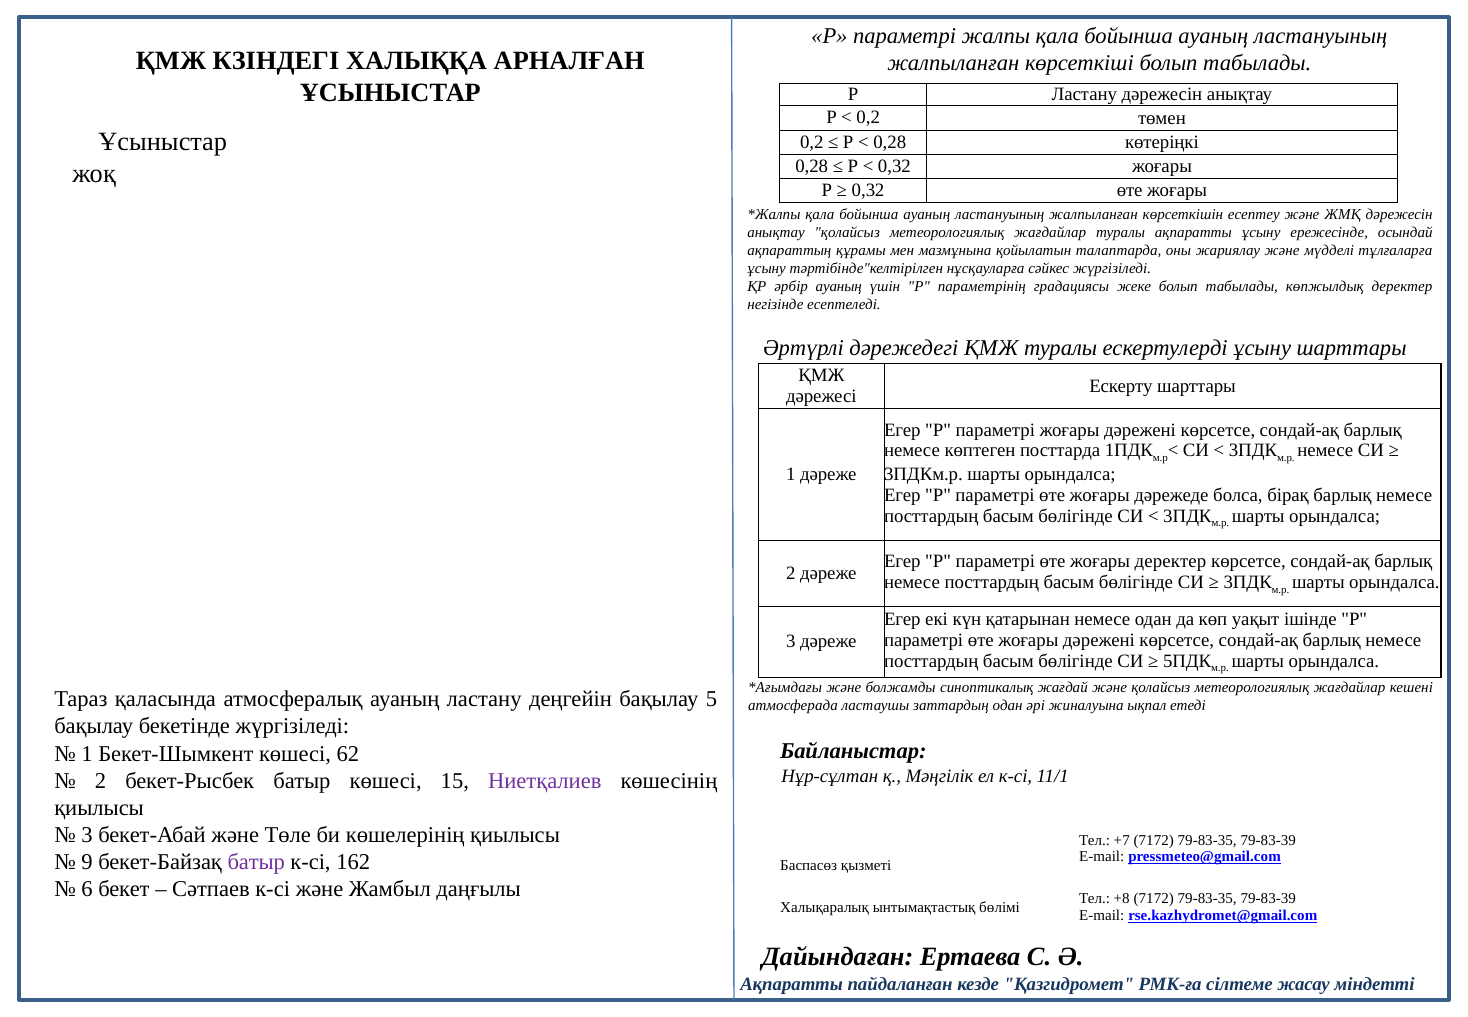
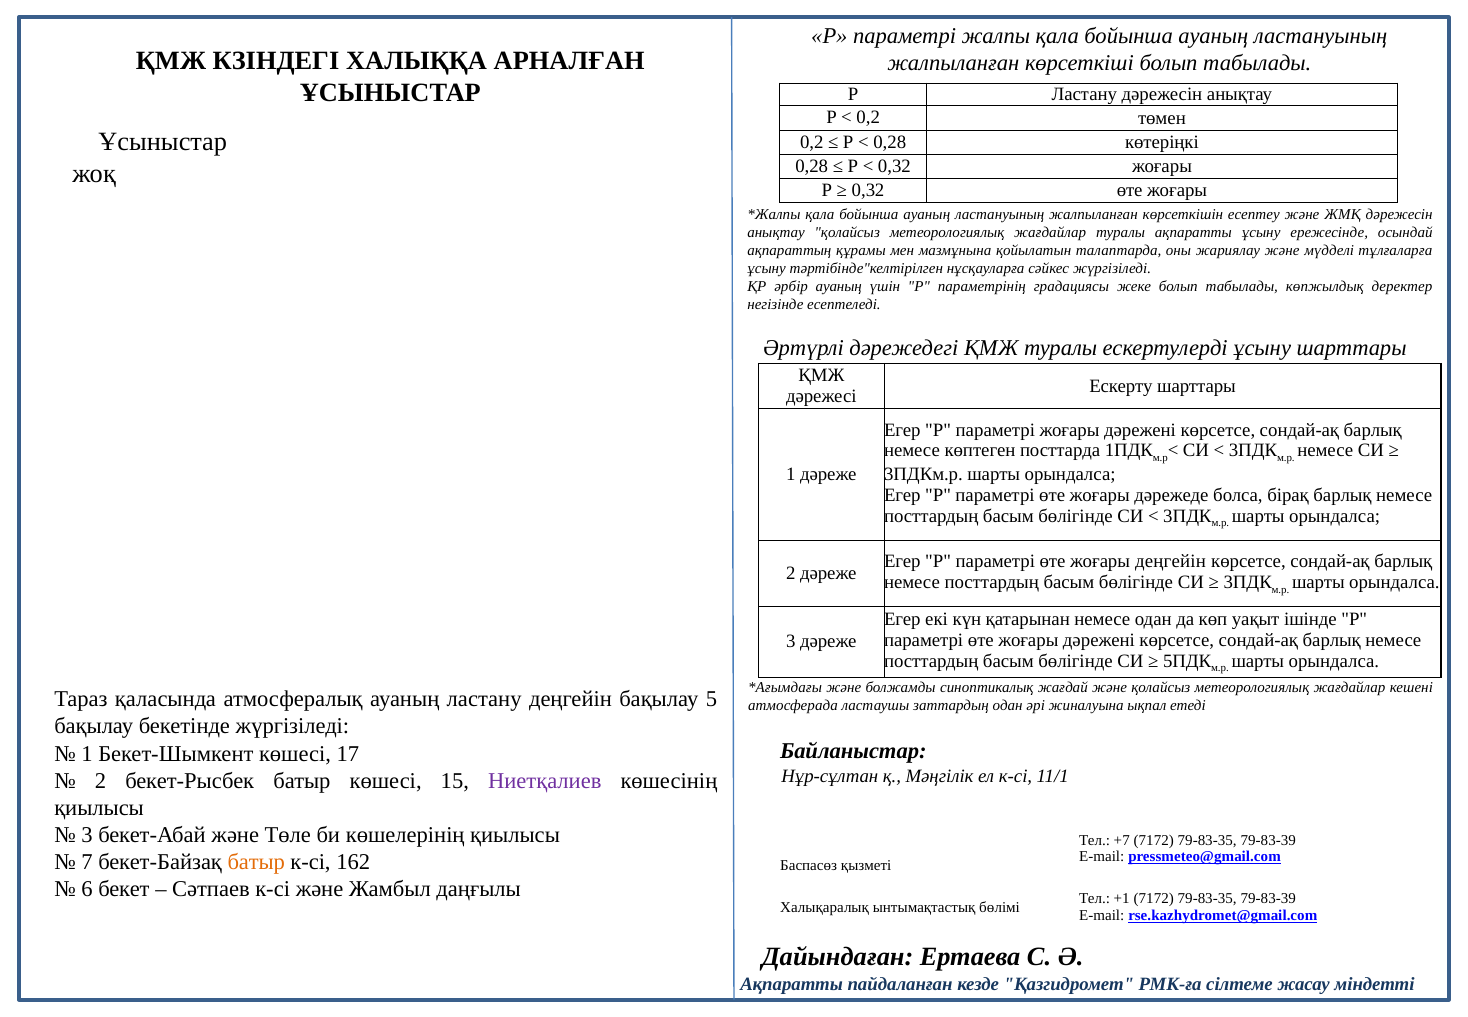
жоғары деректер: деректер -> деңгейін
62: 62 -> 17
9: 9 -> 7
батыр at (256, 861) colour: purple -> orange
+8: +8 -> +1
